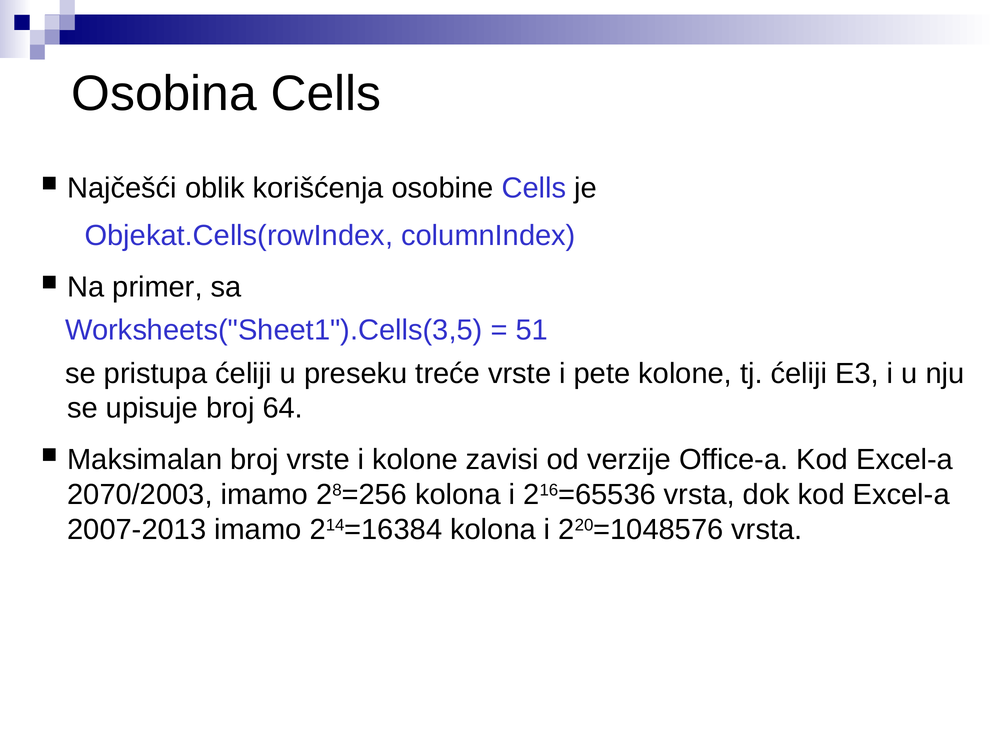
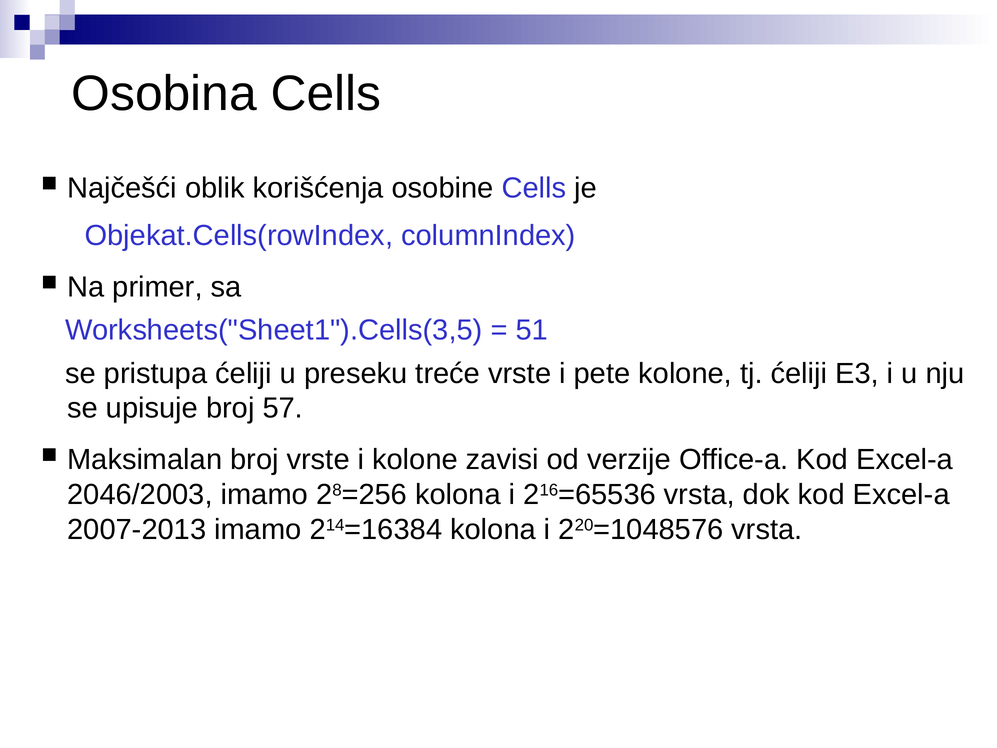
64: 64 -> 57
2070/2003: 2070/2003 -> 2046/2003
